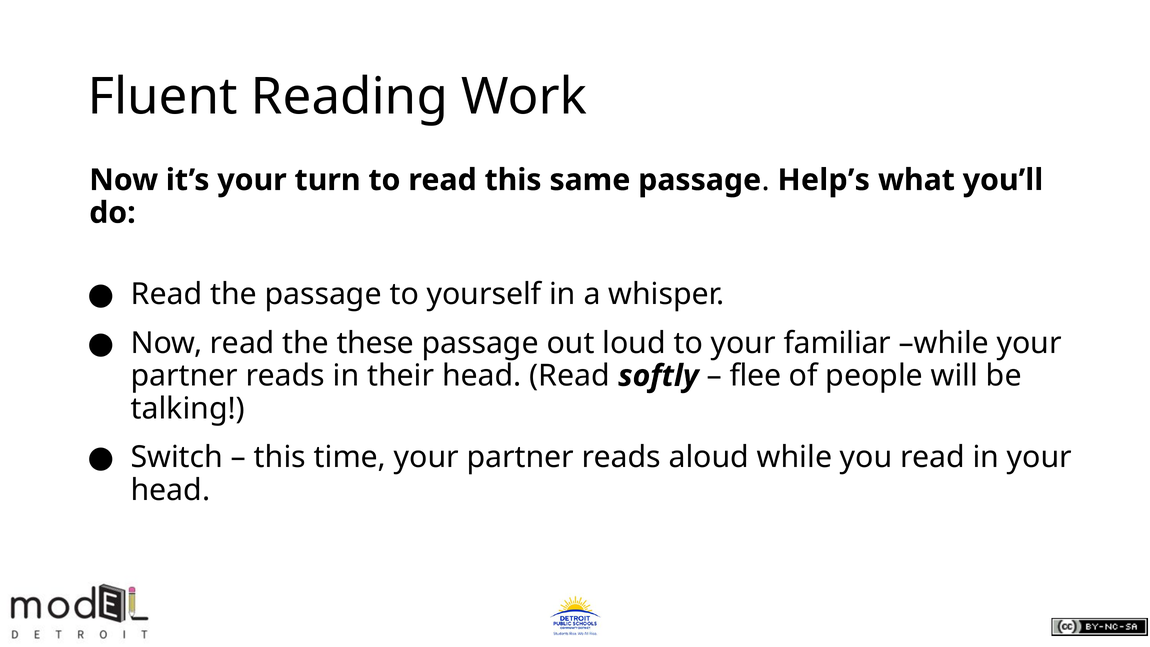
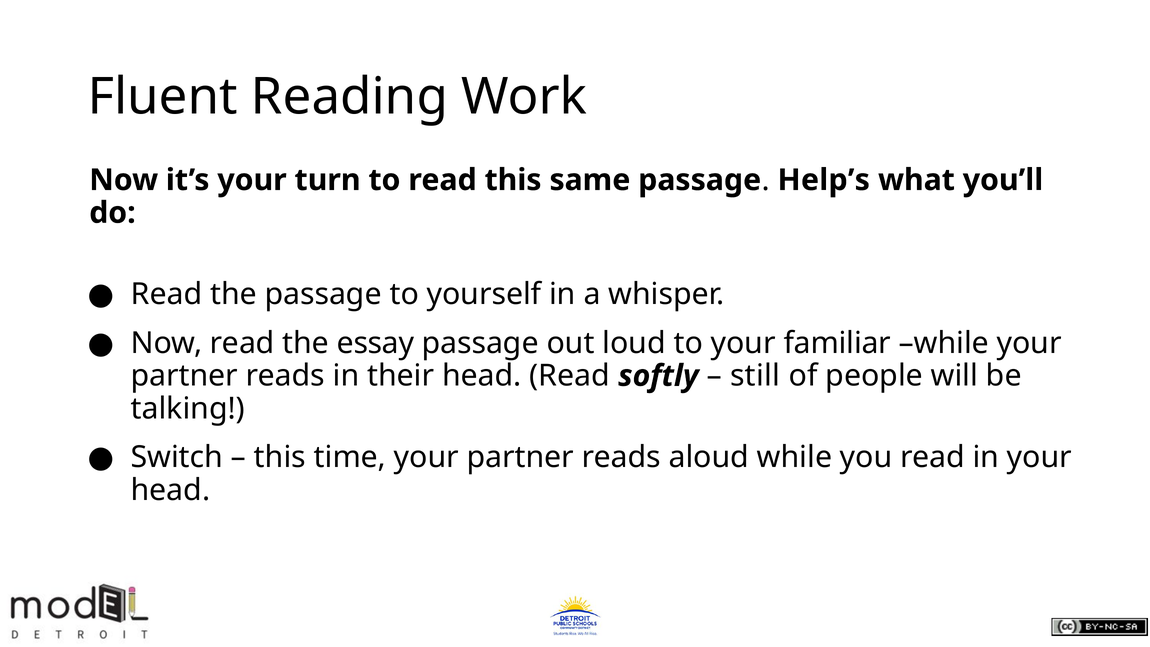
these: these -> essay
flee: flee -> still
